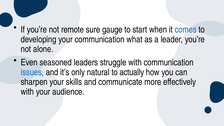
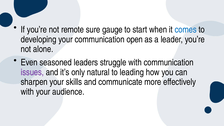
what: what -> open
issues colour: blue -> purple
actually: actually -> leading
